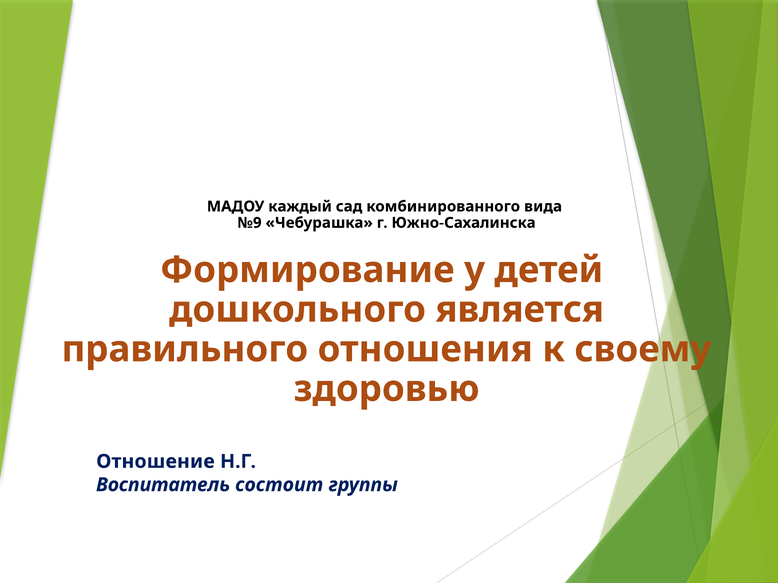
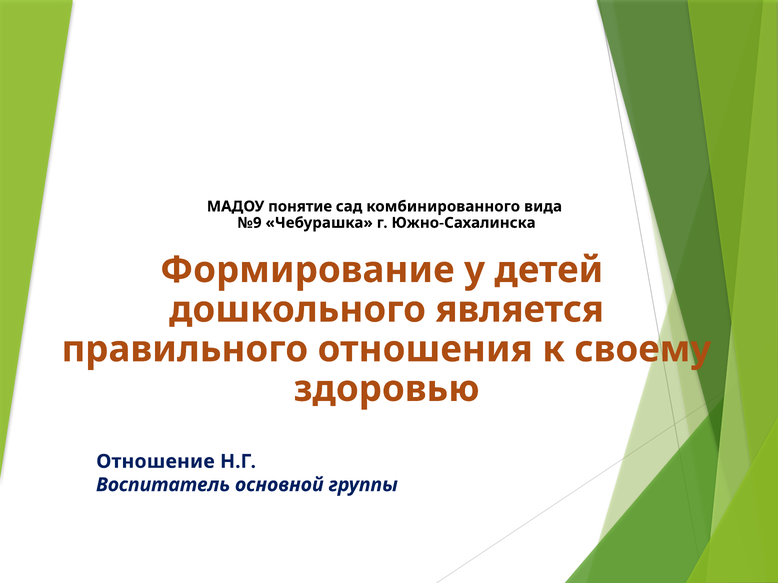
каждый: каждый -> понятие
состоит: состоит -> основной
